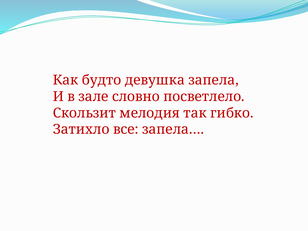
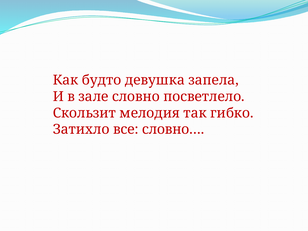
запела…: запела… -> словно…
